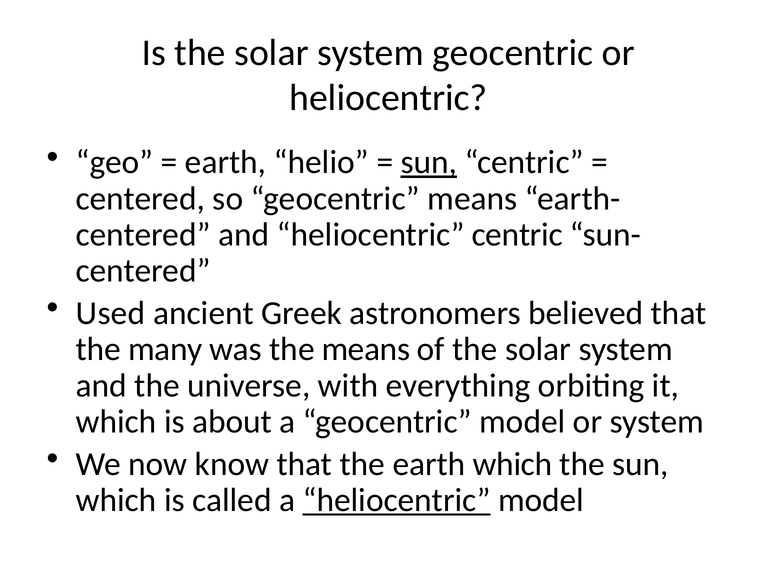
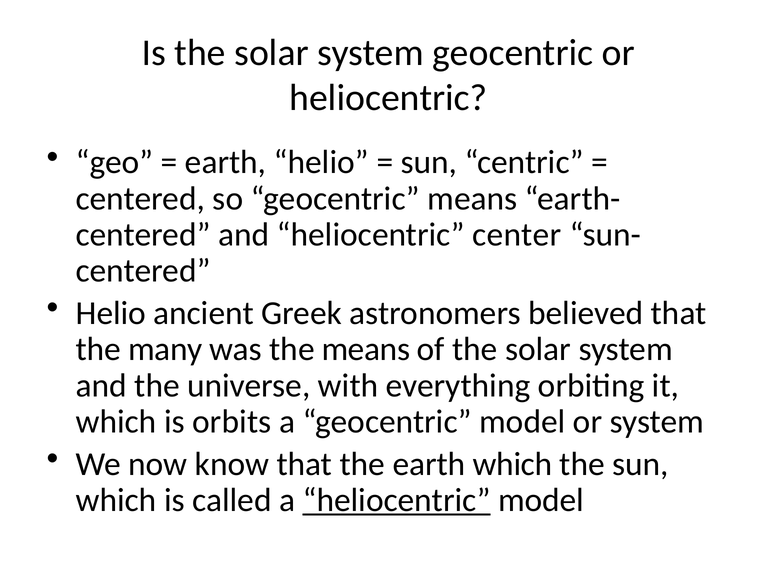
sun at (429, 162) underline: present -> none
heliocentric centric: centric -> center
Used at (111, 313): Used -> Helio
about: about -> orbits
